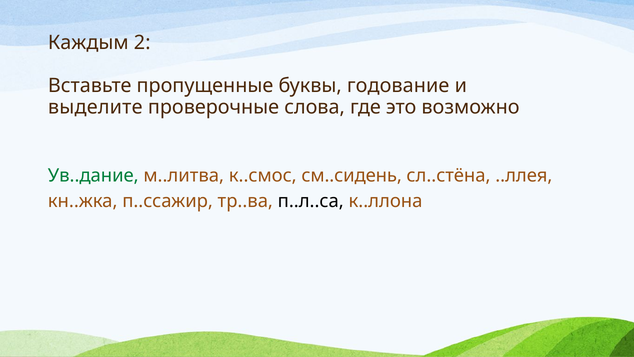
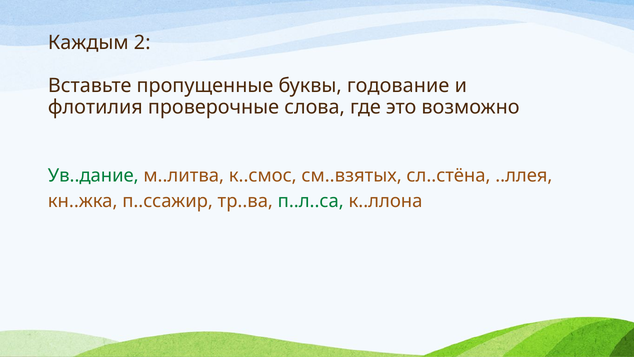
выделите: выделите -> флотилия
см..сидень: см..сидень -> см..взятых
п..л..са colour: black -> green
